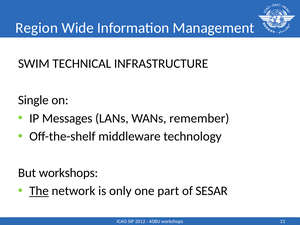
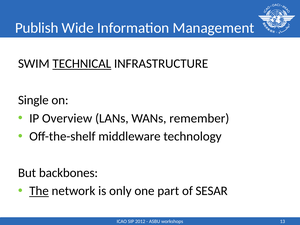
Region: Region -> Publish
TECHNICAL underline: none -> present
Messages: Messages -> Overview
But workshops: workshops -> backbones
